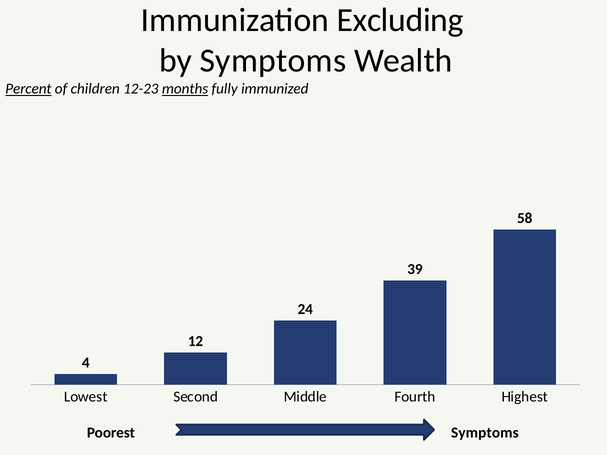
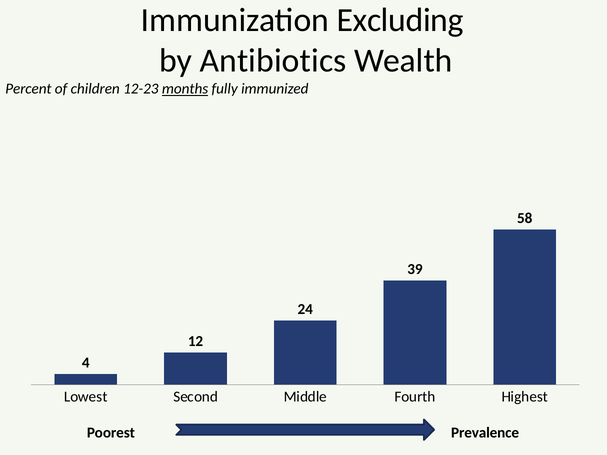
by Symptoms: Symptoms -> Antibiotics
Percent underline: present -> none
Poorest Symptoms: Symptoms -> Prevalence
